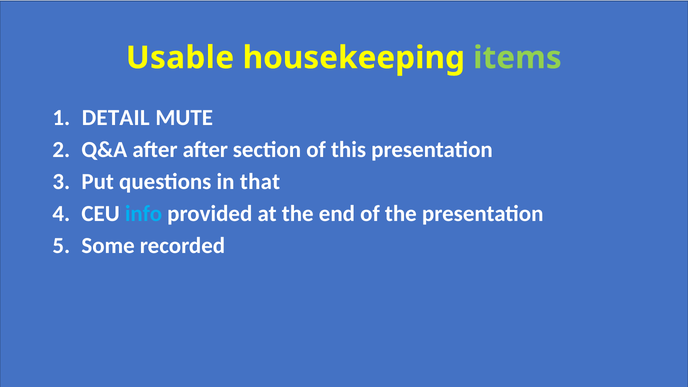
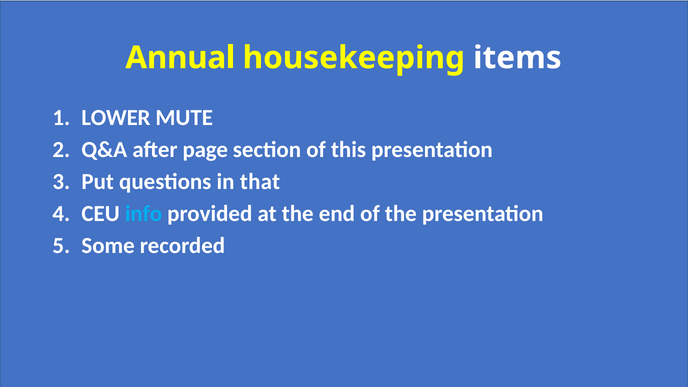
Usable: Usable -> Annual
items colour: light green -> white
DETAIL: DETAIL -> LOWER
after after: after -> page
